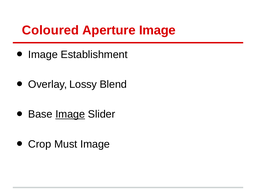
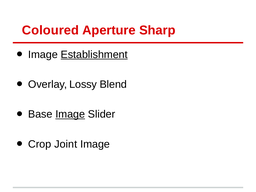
Aperture Image: Image -> Sharp
Establishment underline: none -> present
Must: Must -> Joint
